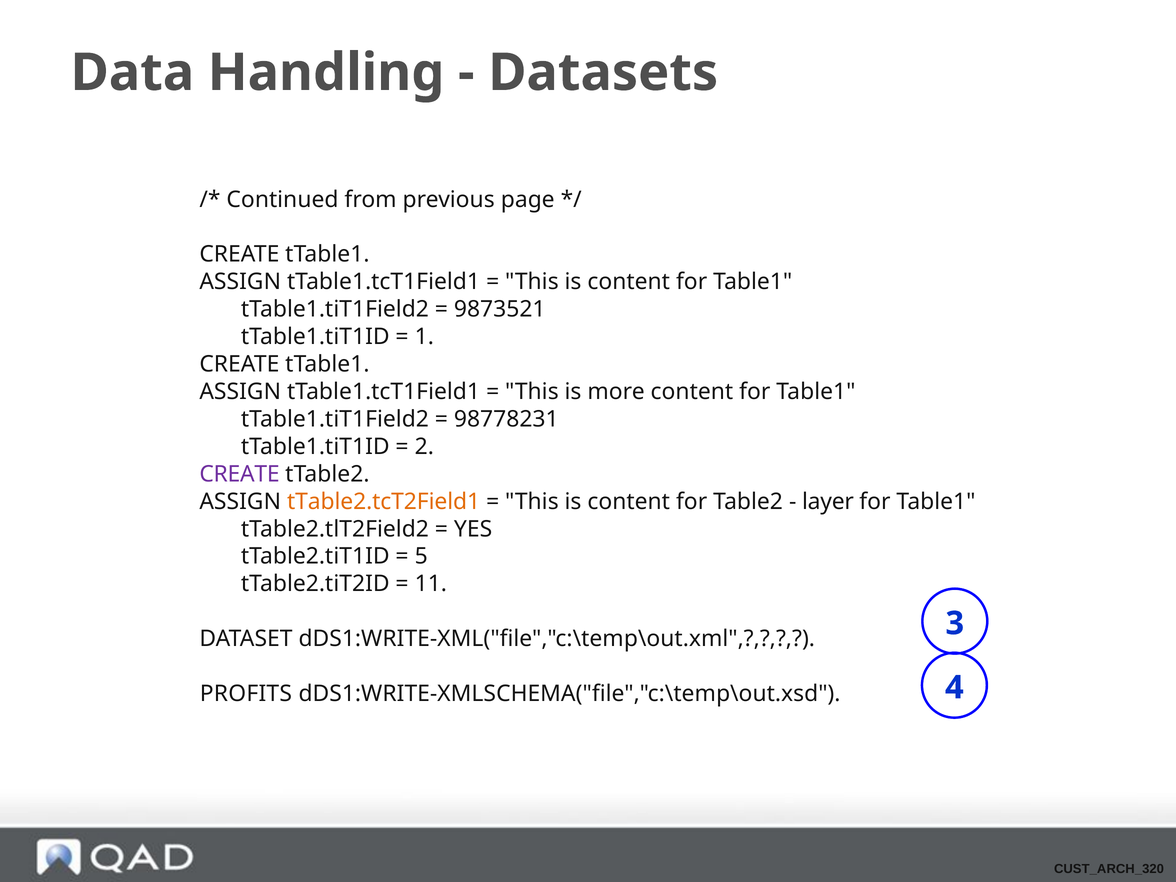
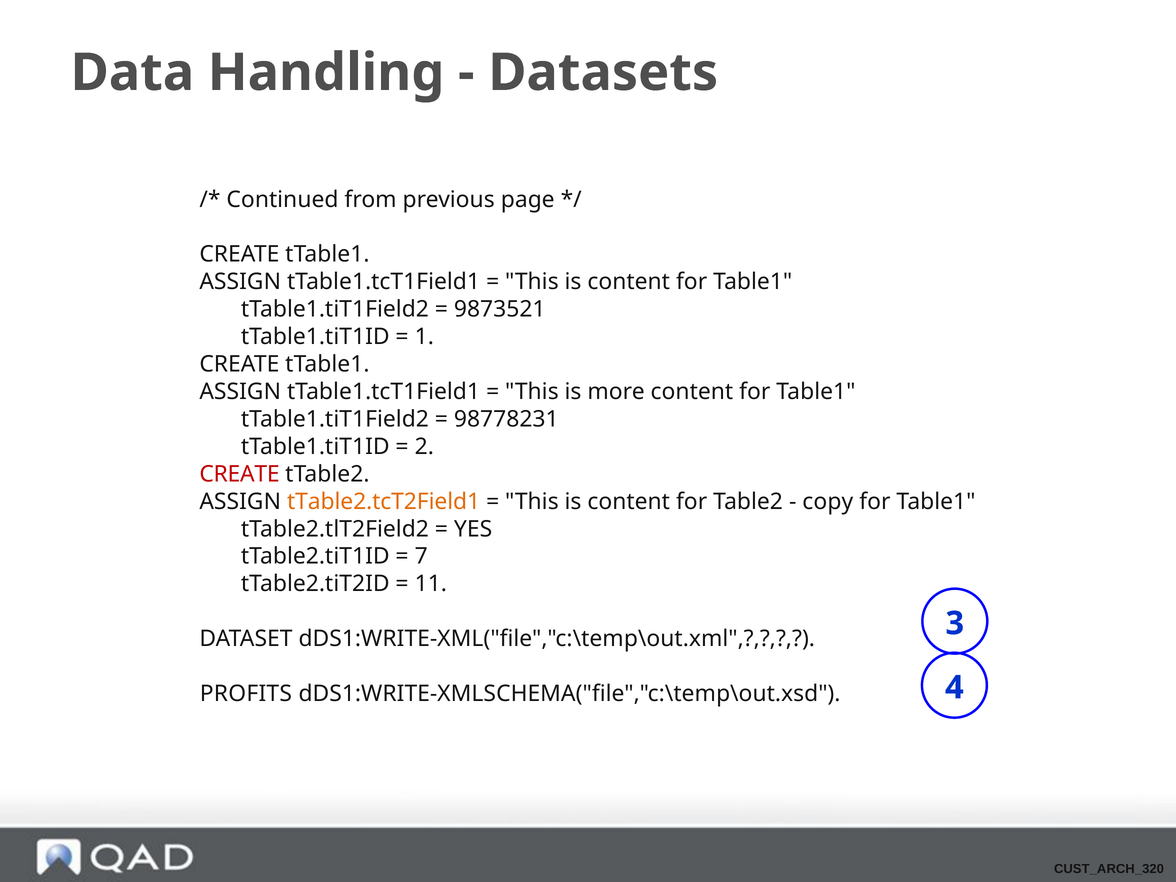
CREATE at (240, 474) colour: purple -> red
layer: layer -> copy
5: 5 -> 7
